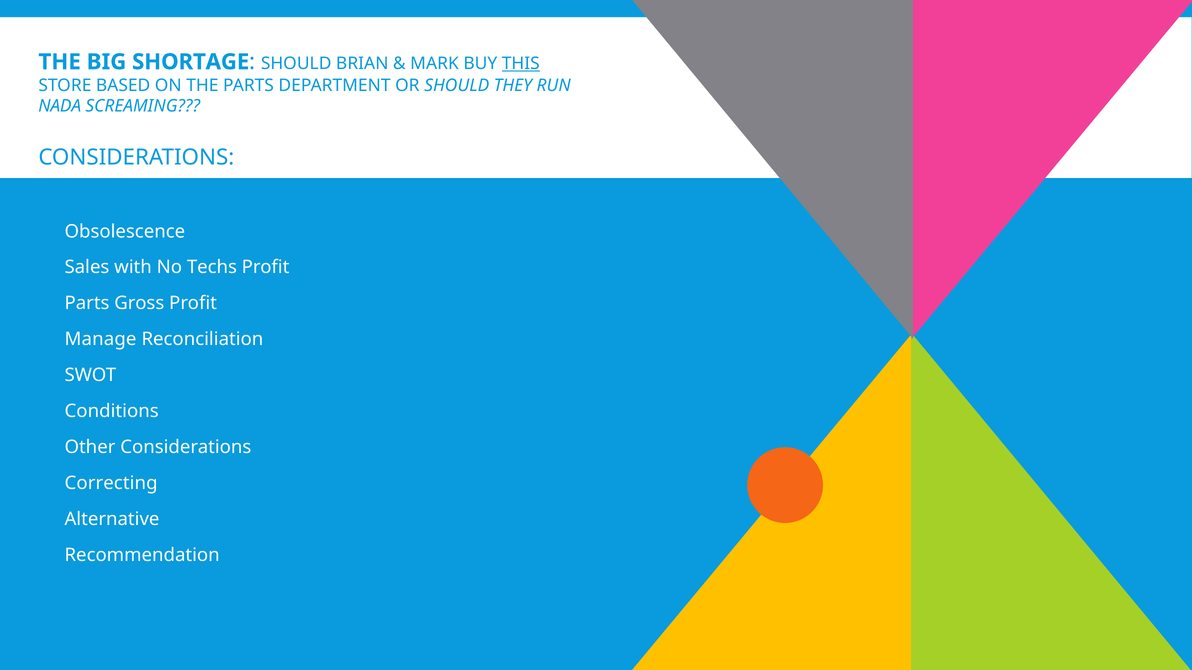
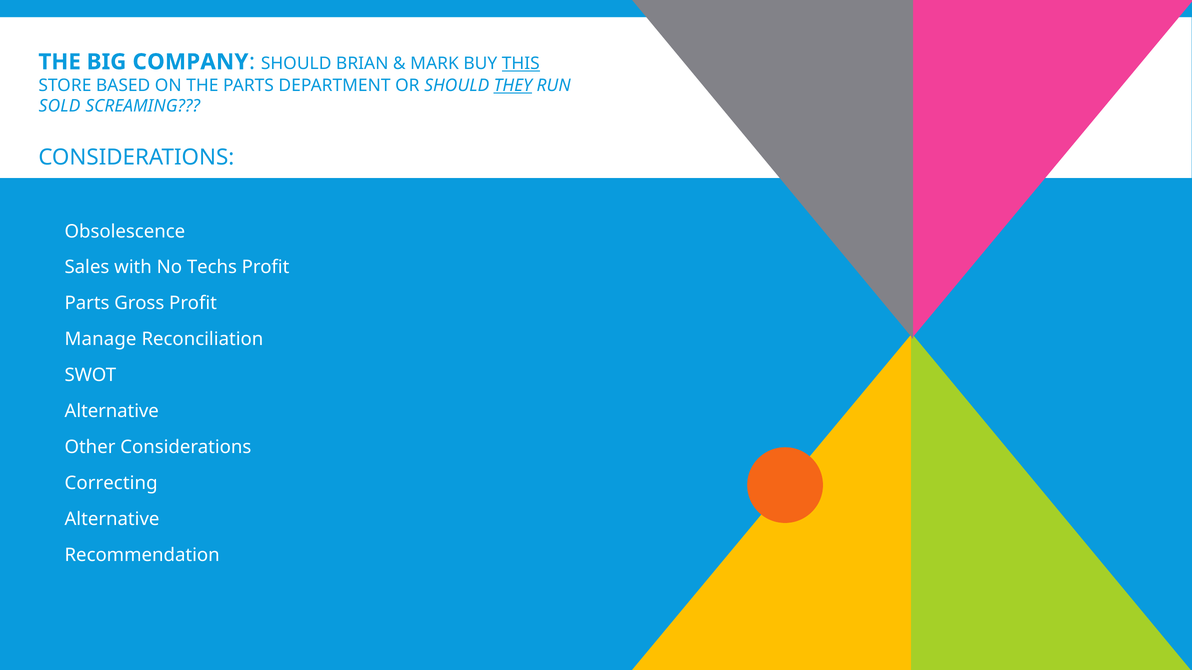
SHORTAGE: SHORTAGE -> COMPANY
THEY underline: none -> present
NADA: NADA -> SOLD
Conditions at (112, 412): Conditions -> Alternative
